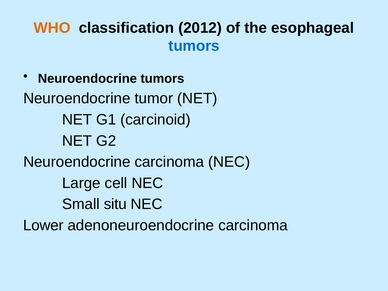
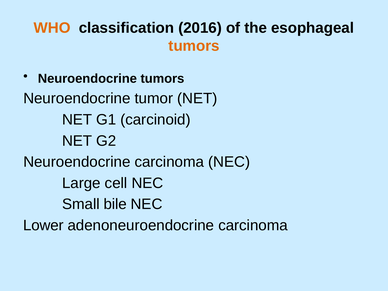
2012: 2012 -> 2016
tumors at (194, 46) colour: blue -> orange
situ: situ -> bile
